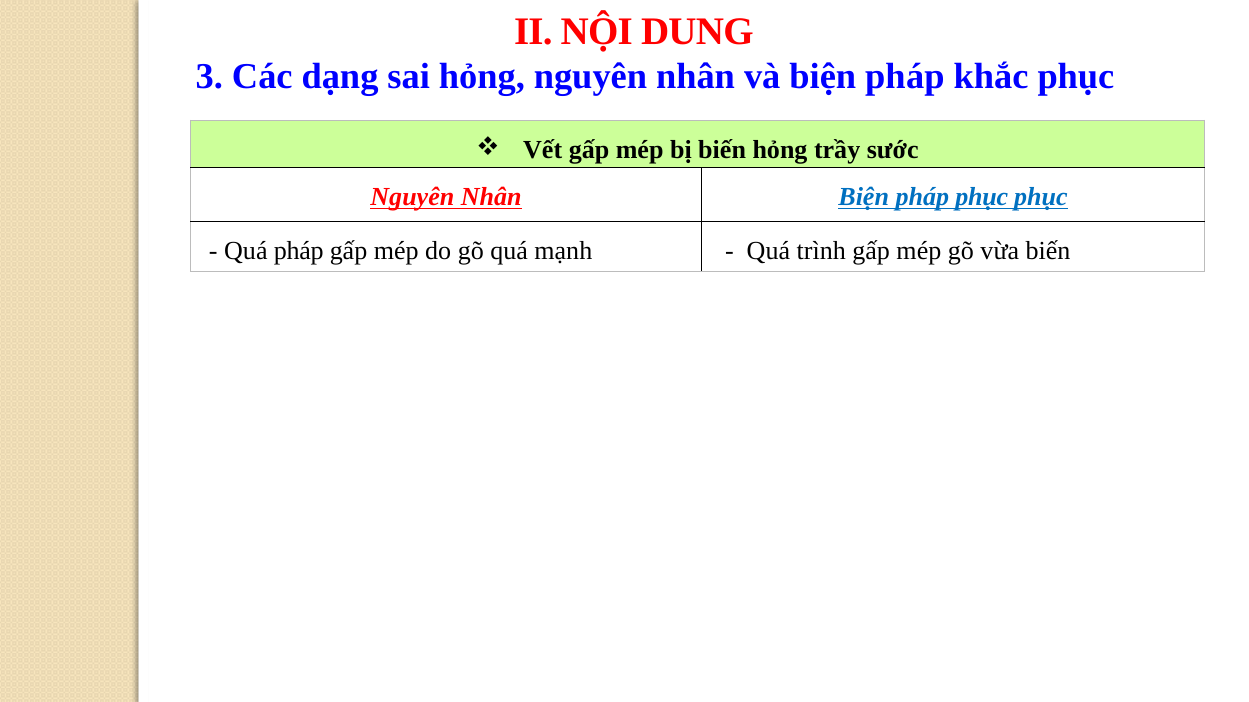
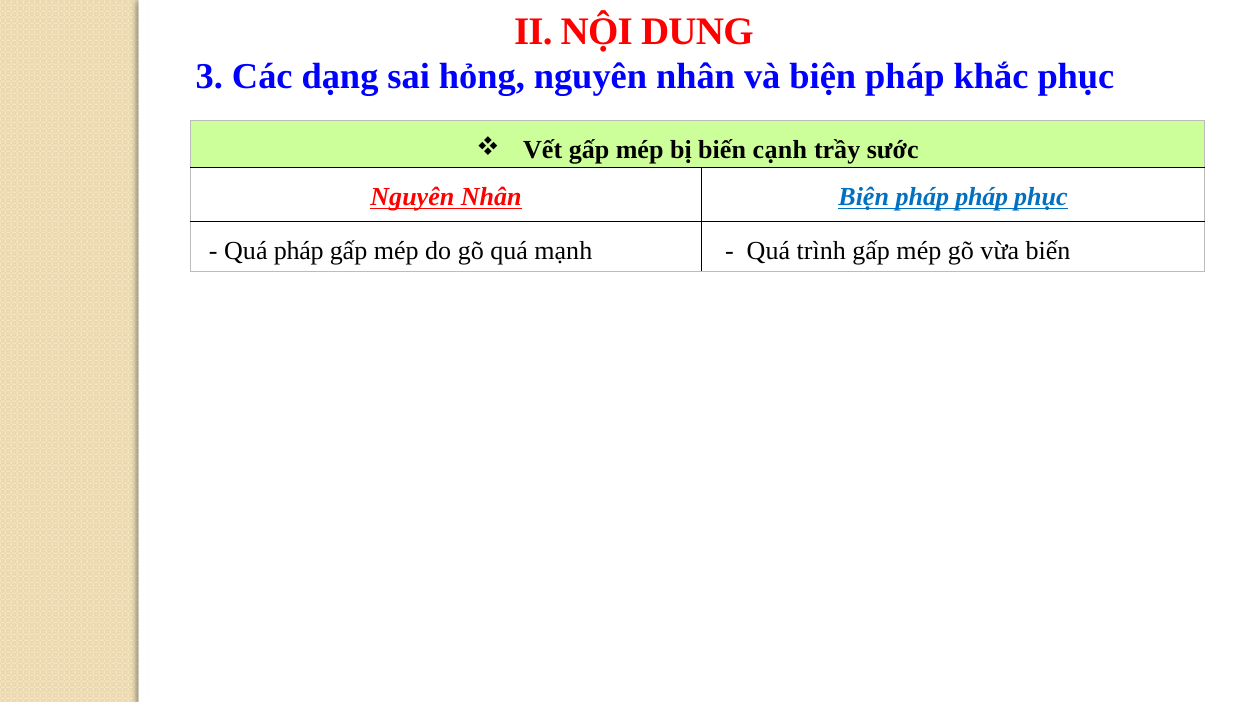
biến hỏng: hỏng -> cạnh
pháp phục: phục -> pháp
